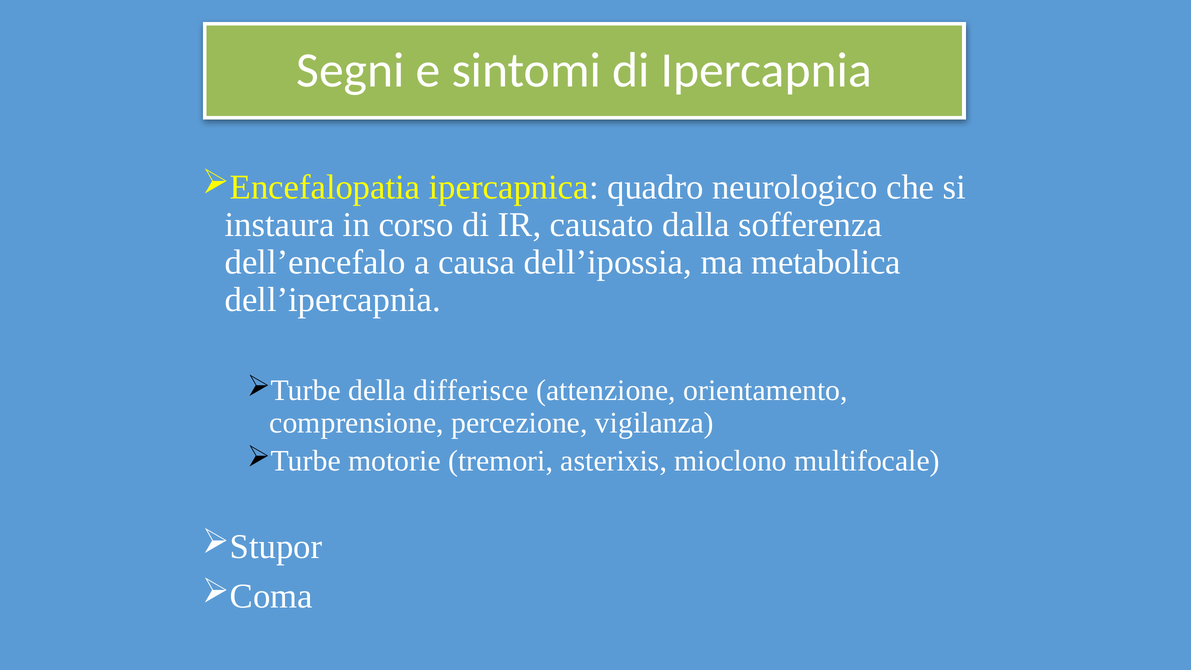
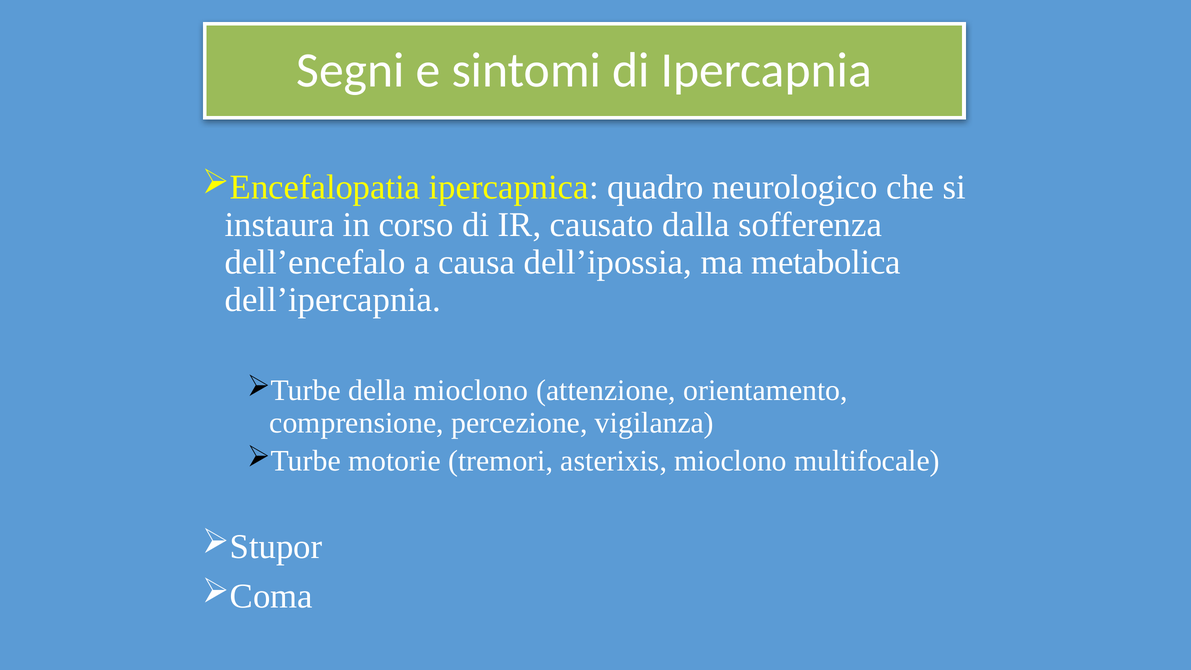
della differisce: differisce -> mioclono
